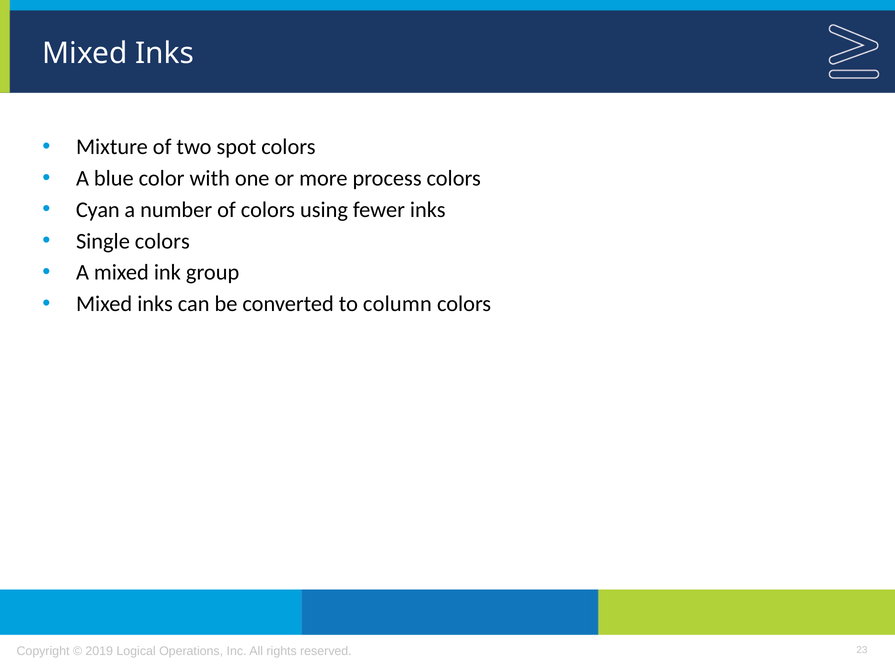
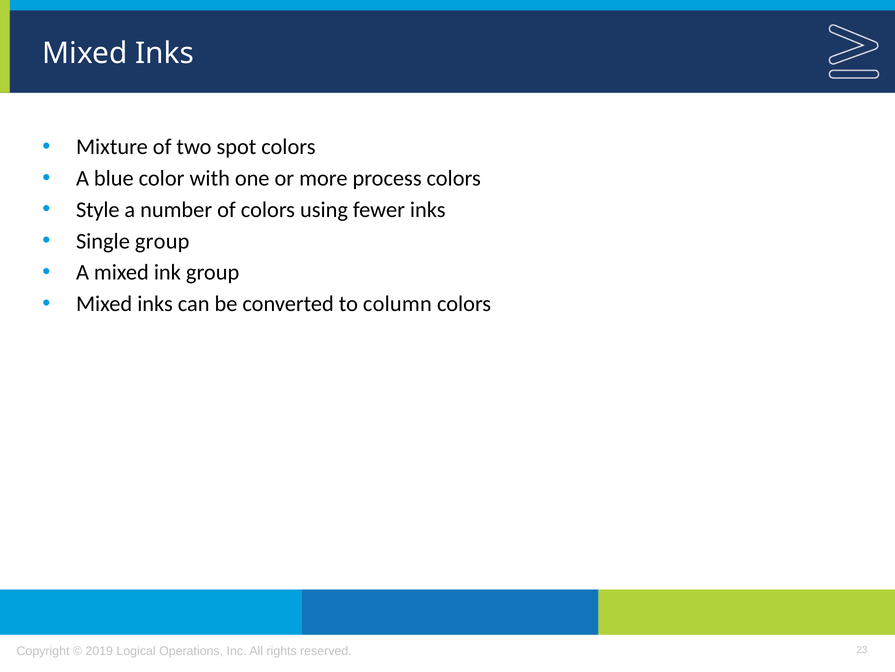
Cyan: Cyan -> Style
Single colors: colors -> group
